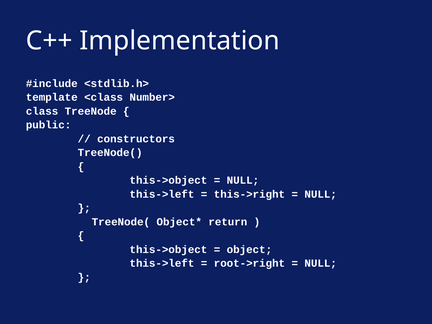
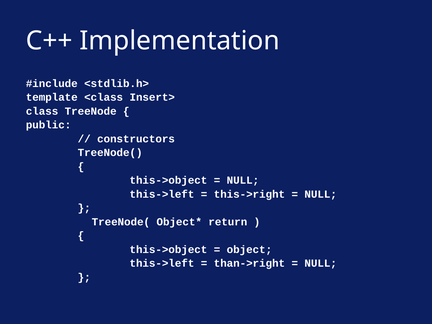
Number>: Number> -> Insert>
root->right: root->right -> than->right
